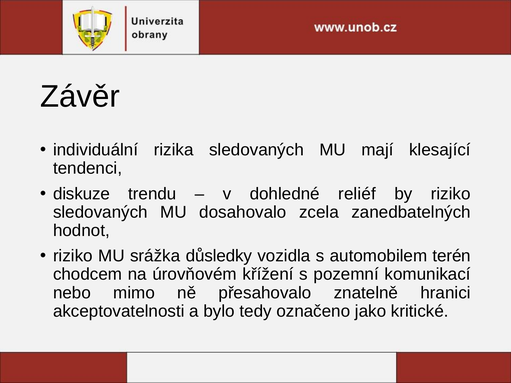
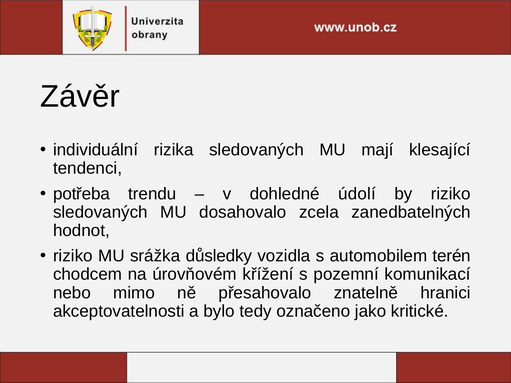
diskuze: diskuze -> potřeba
reliéf: reliéf -> údolí
